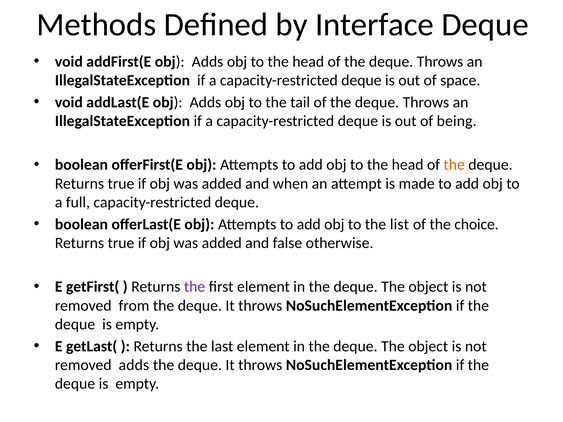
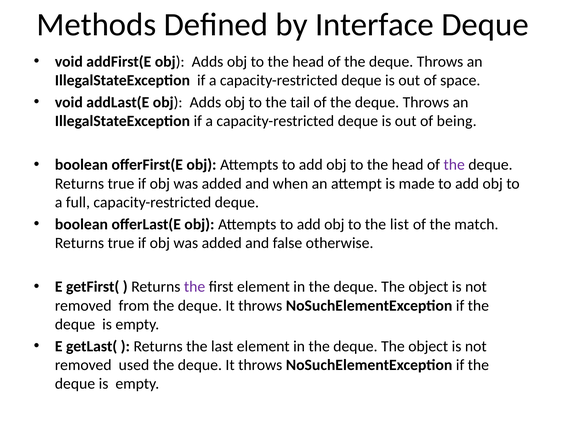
the at (454, 165) colour: orange -> purple
choice: choice -> match
removed adds: adds -> used
